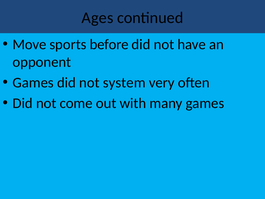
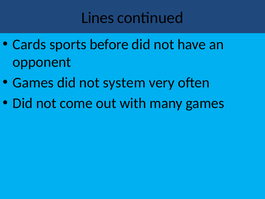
Ages: Ages -> Lines
Move: Move -> Cards
